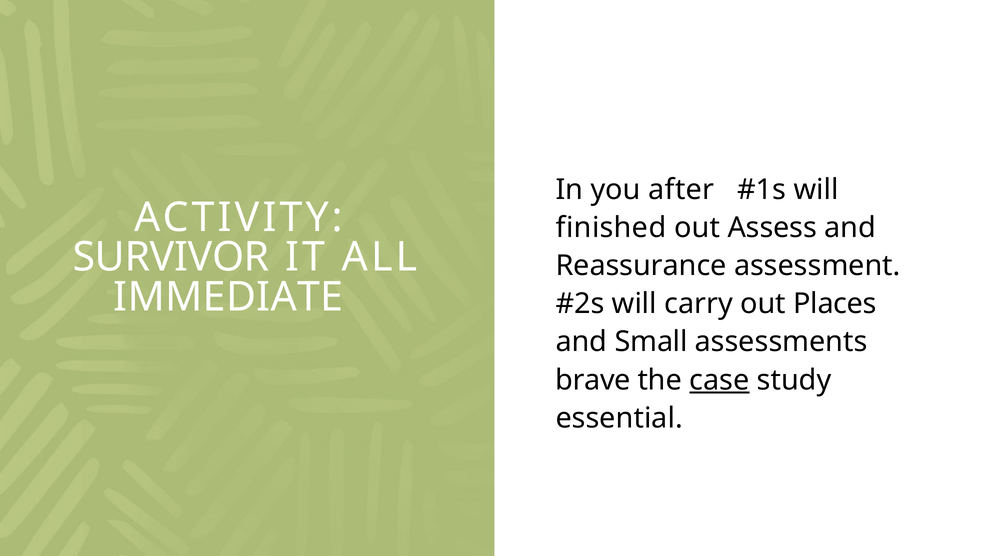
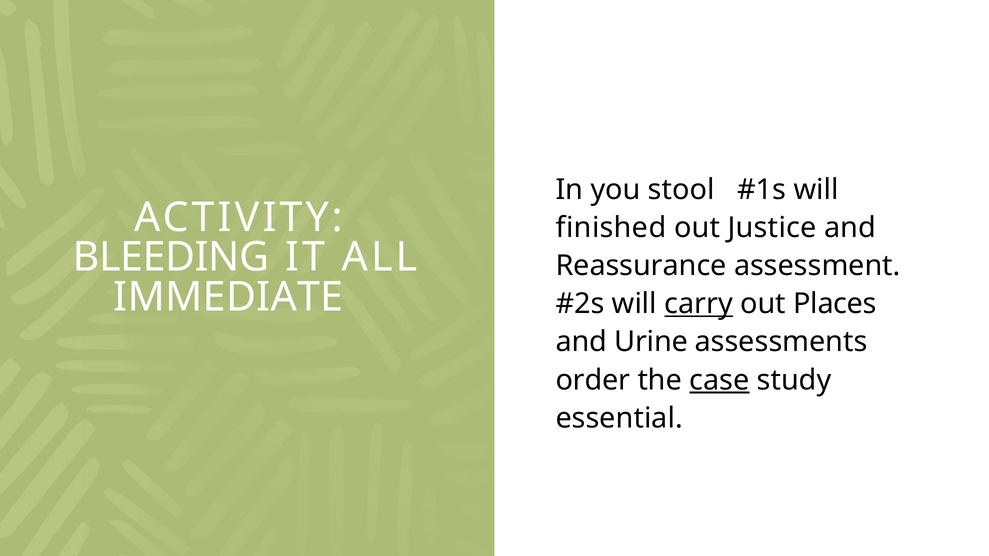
after: after -> stool
Assess: Assess -> Justice
SURVIVOR: SURVIVOR -> BLEEDING
carry underline: none -> present
Small: Small -> Urine
brave: brave -> order
